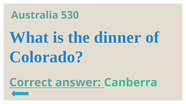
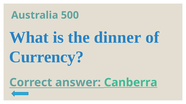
530: 530 -> 500
Colorado: Colorado -> Currency
Canberra underline: none -> present
